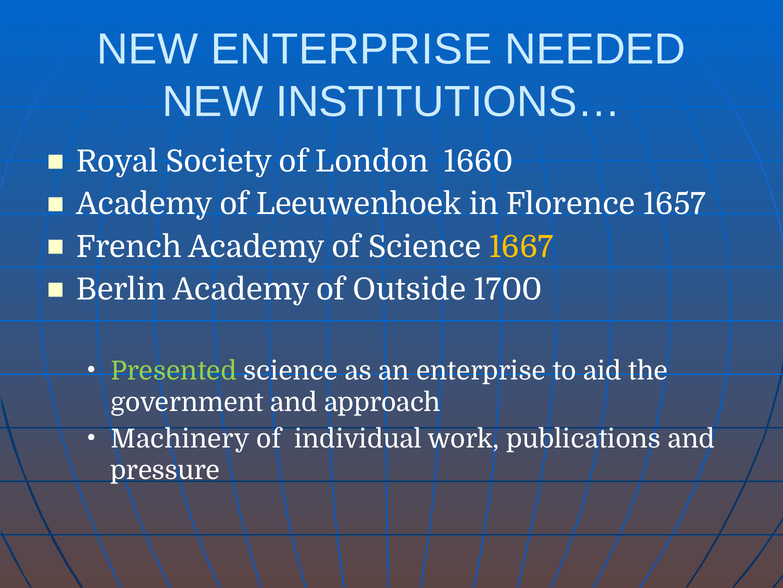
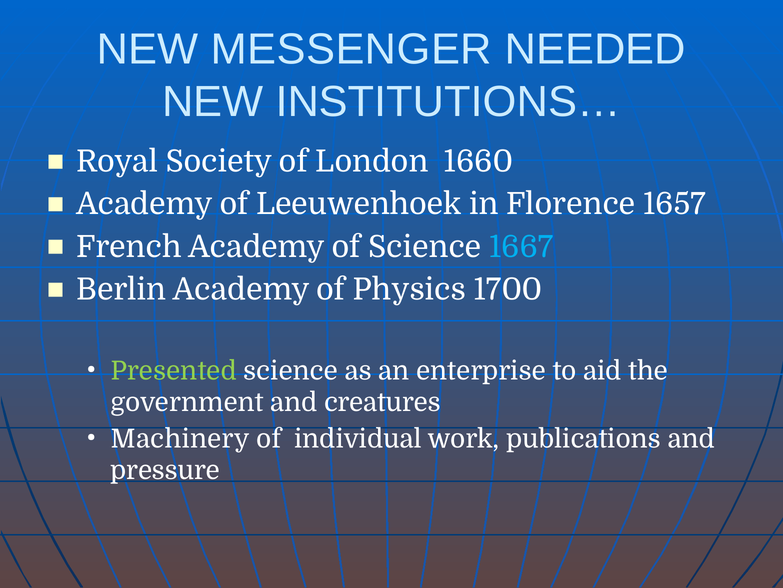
NEW ENTERPRISE: ENTERPRISE -> MESSENGER
1667 colour: yellow -> light blue
Outside: Outside -> Physics
approach: approach -> creatures
